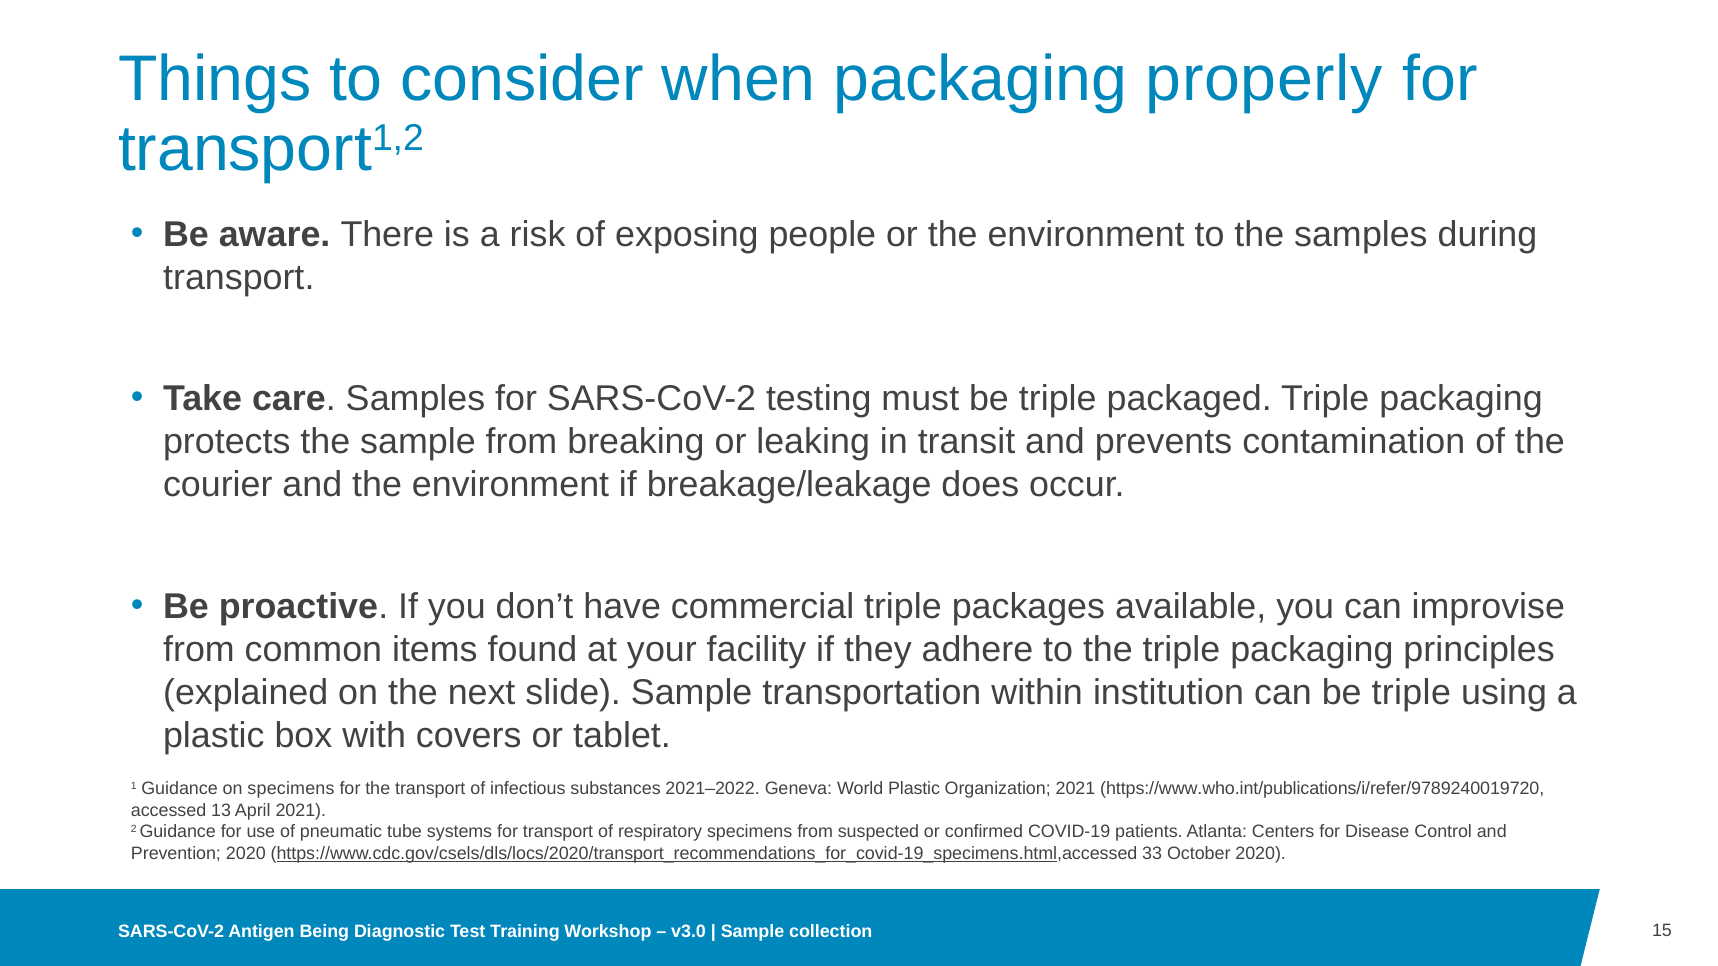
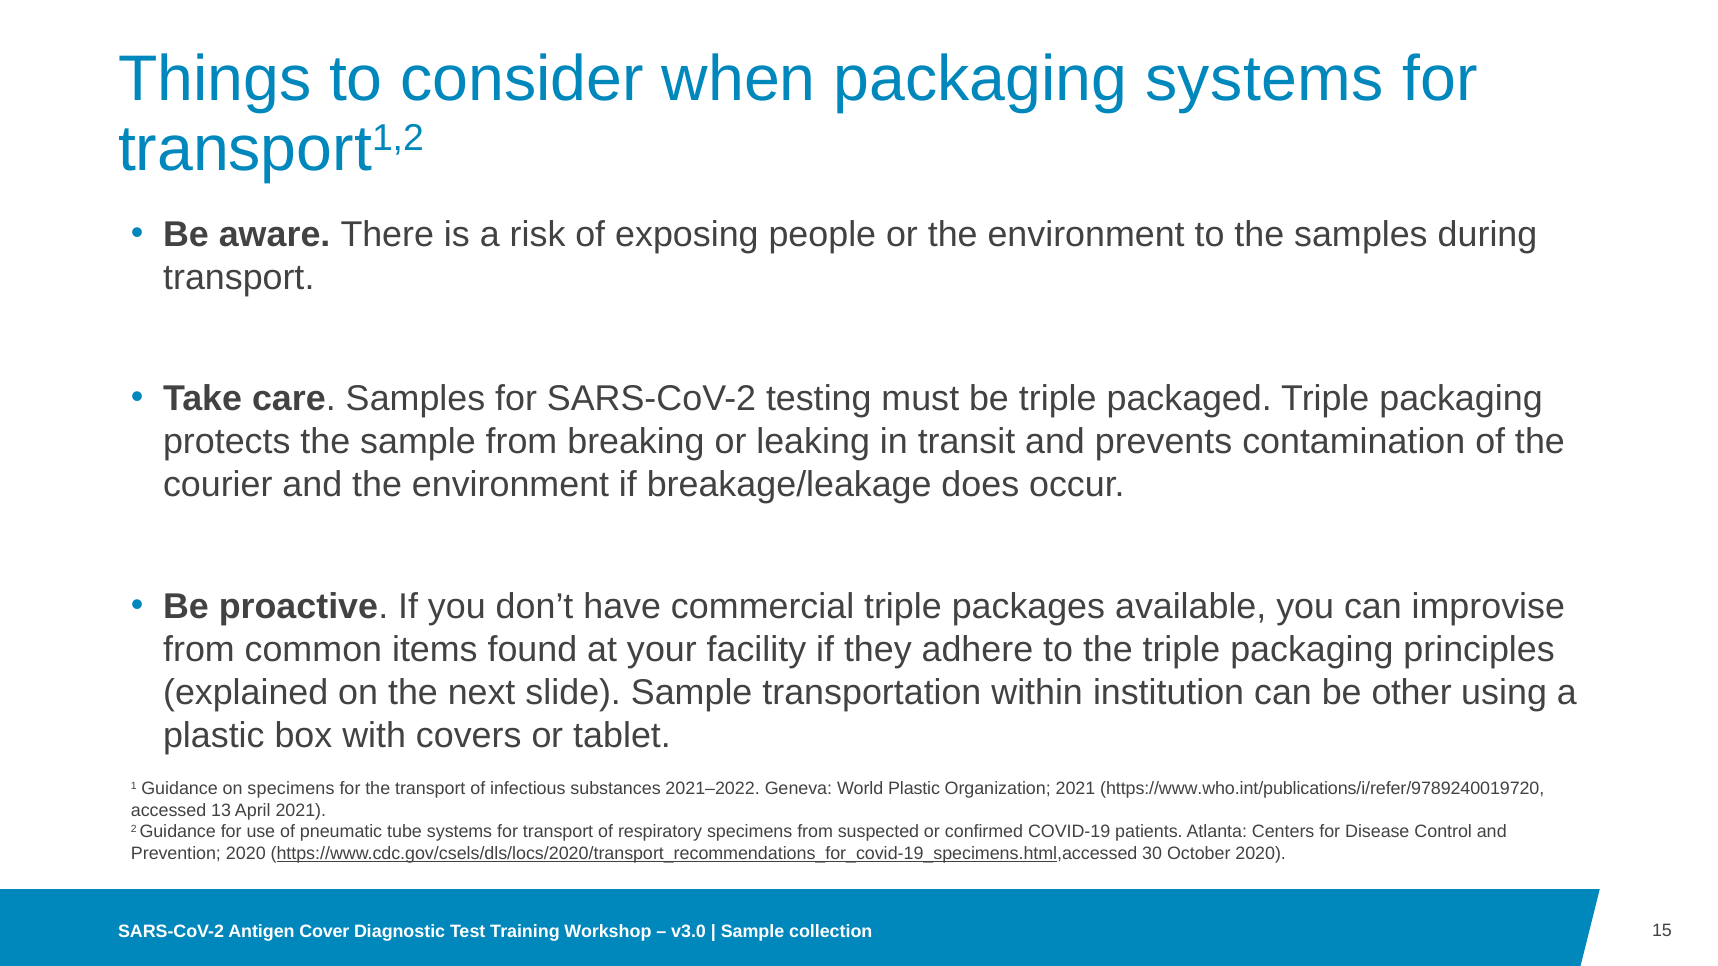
packaging properly: properly -> systems
can be triple: triple -> other
33: 33 -> 30
Being: Being -> Cover
